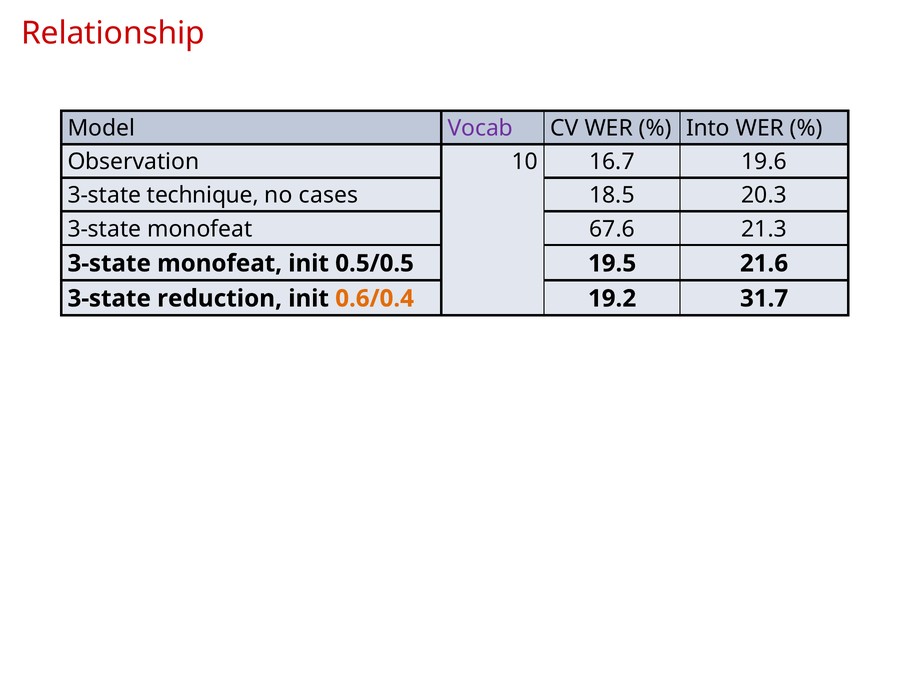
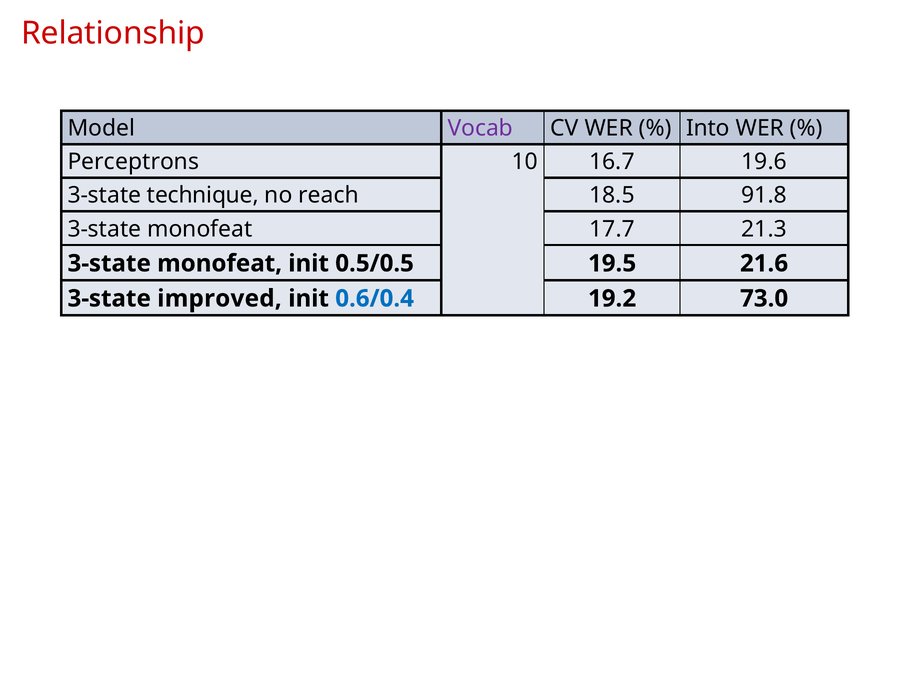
Observation: Observation -> Perceptrons
cases: cases -> reach
20.3: 20.3 -> 91.8
67.6: 67.6 -> 17.7
reduction: reduction -> improved
0.6/0.4 colour: orange -> blue
31.7: 31.7 -> 73.0
